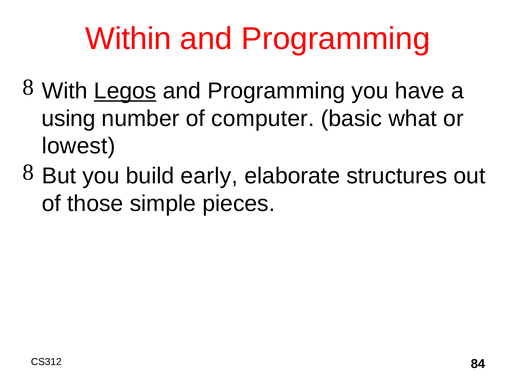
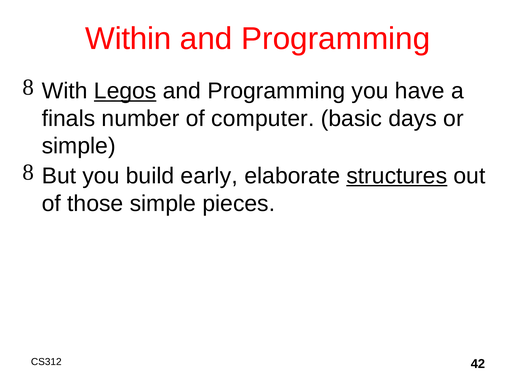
using: using -> finals
what: what -> days
lowest at (79, 146): lowest -> simple
structures underline: none -> present
84: 84 -> 42
